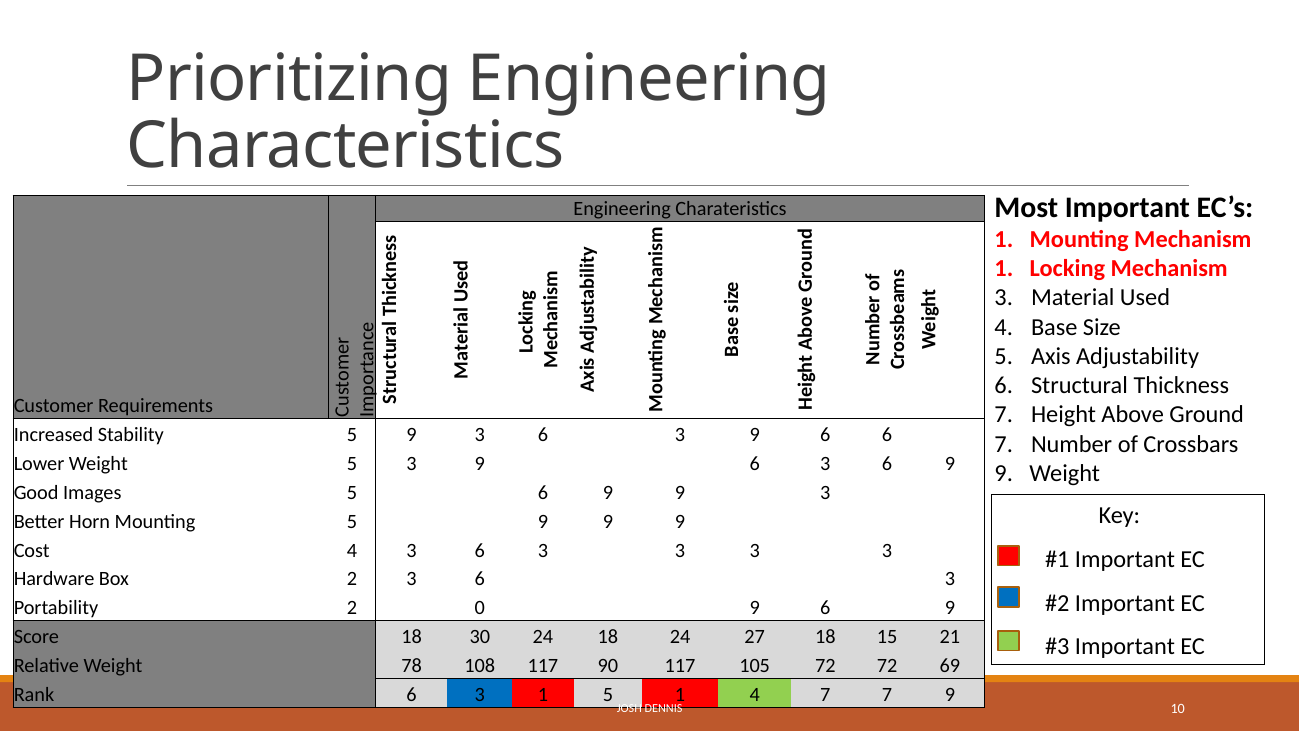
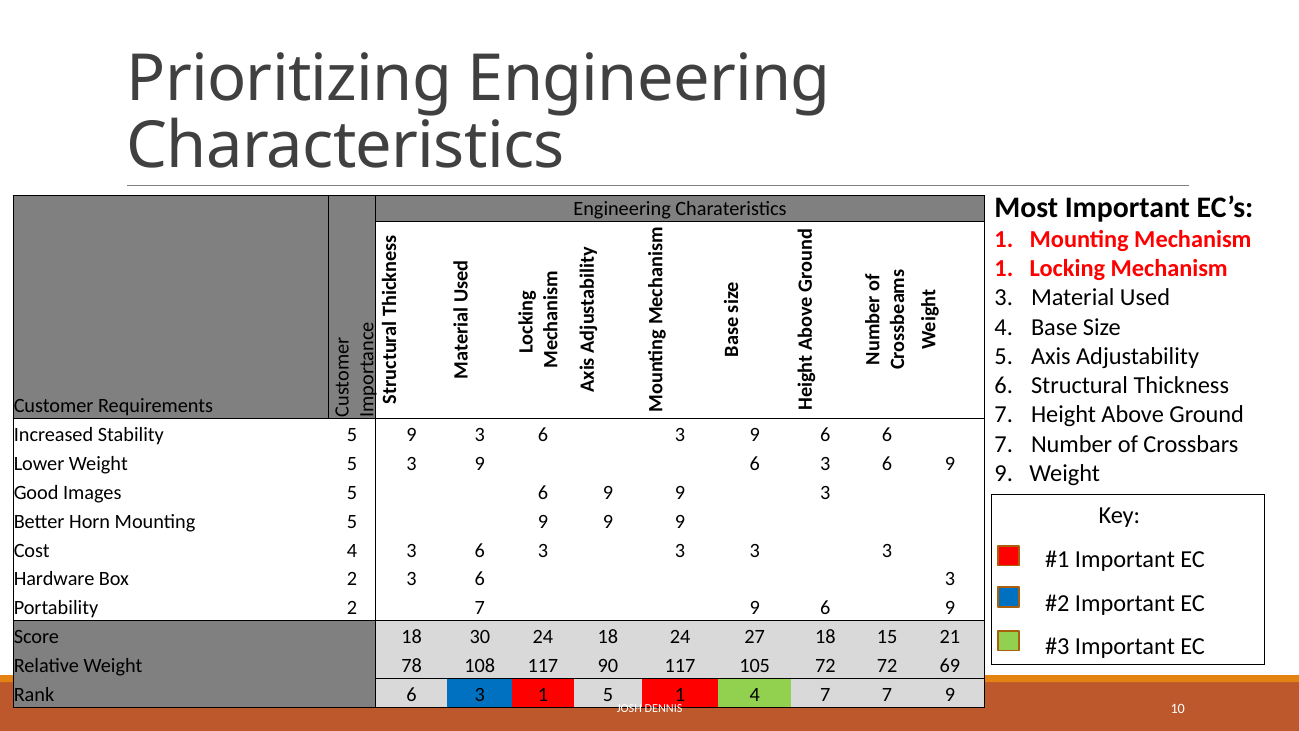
2 0: 0 -> 7
